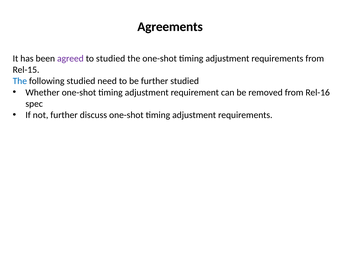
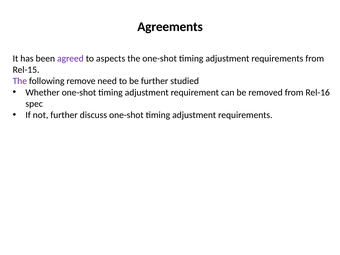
to studied: studied -> aspects
The at (20, 81) colour: blue -> purple
following studied: studied -> remove
